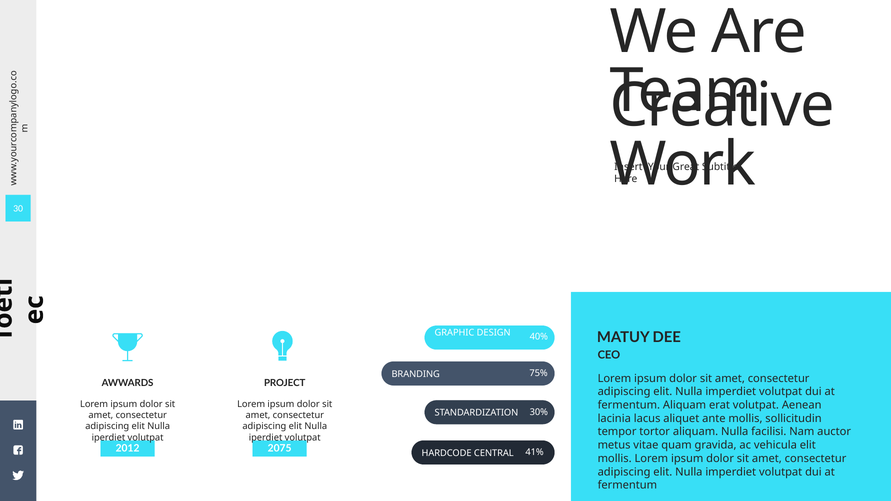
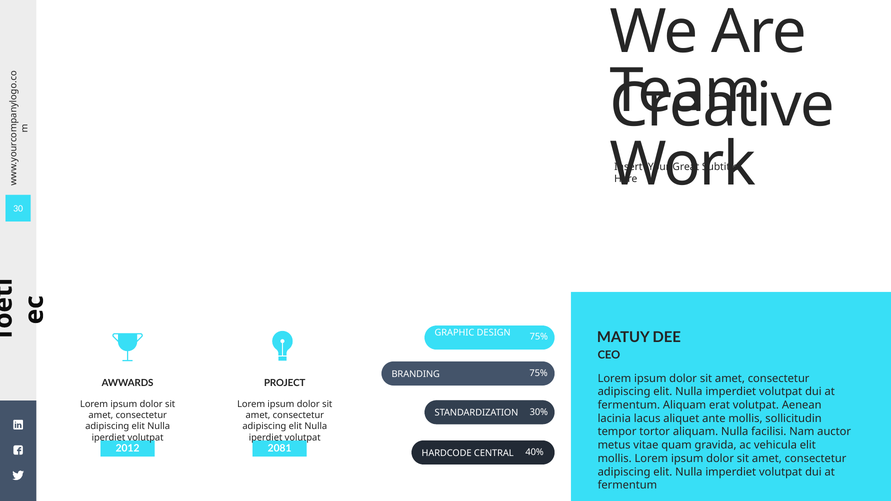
40% at (539, 337): 40% -> 75%
2075: 2075 -> 2081
41%: 41% -> 40%
